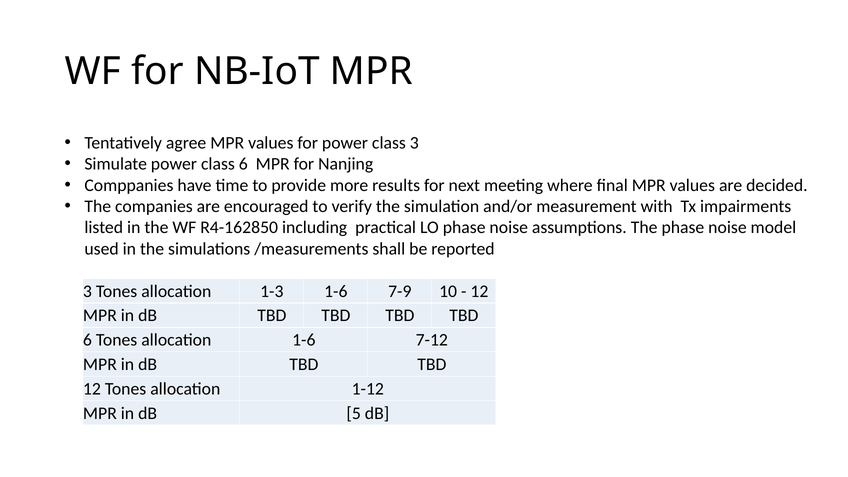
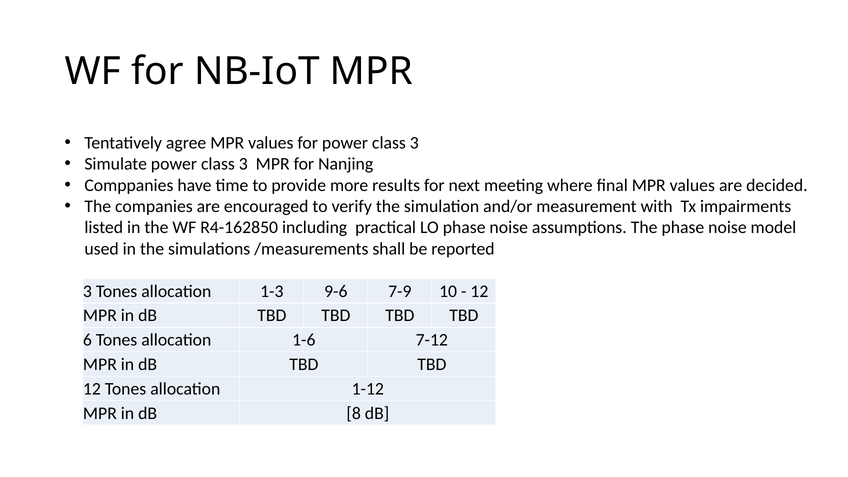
Simulate power class 6: 6 -> 3
1-3 1-6: 1-6 -> 9-6
5: 5 -> 8
